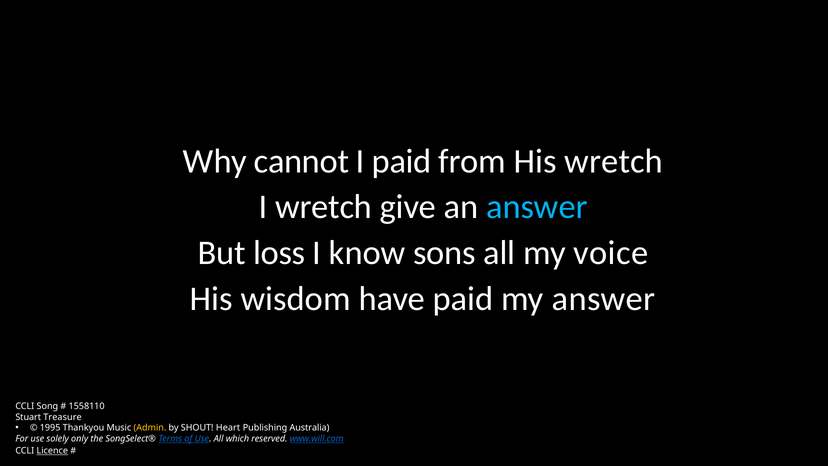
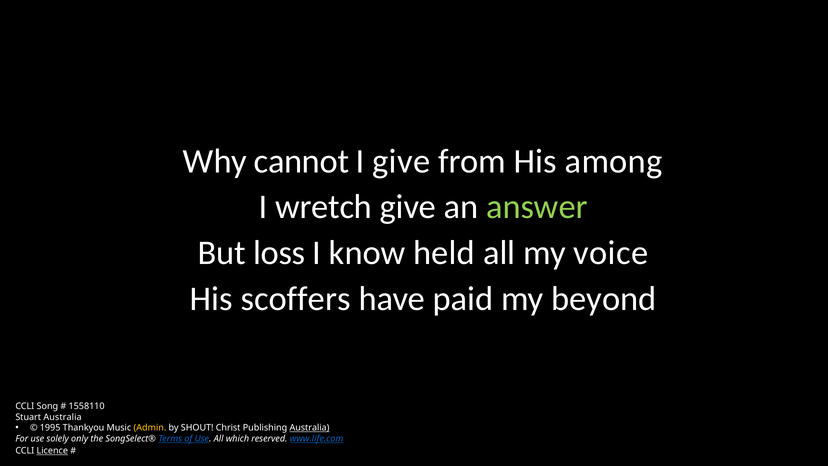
I paid: paid -> give
His wretch: wretch -> among
answer at (537, 207) colour: light blue -> light green
sons: sons -> held
wisdom: wisdom -> scoffers
my answer: answer -> beyond
Stuart Treasure: Treasure -> Australia
Heart: Heart -> Christ
Australia at (309, 428) underline: none -> present
www.will.com: www.will.com -> www.life.com
